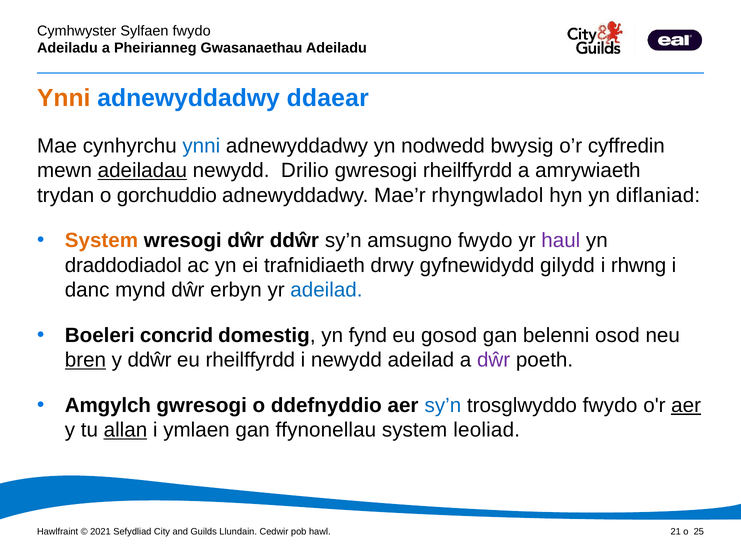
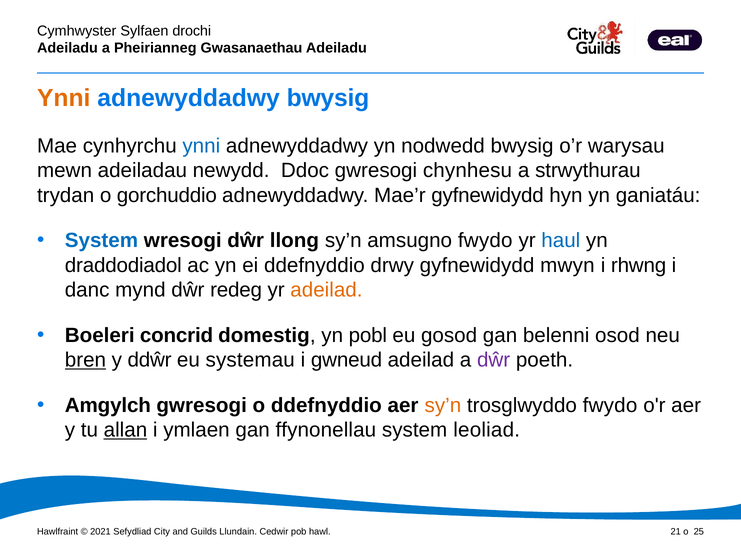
fwydo at (192, 31): fwydo -> drochi
adnewyddadwy ddaear: ddaear -> bwysig
cyffredin: cyffredin -> warysau
adeiladau underline: present -> none
Drilio: Drilio -> Ddoc
gwresogi rheilffyrdd: rheilffyrdd -> chynhesu
amrywiaeth: amrywiaeth -> strwythurau
Mae’r rhyngwladol: rhyngwladol -> gyfnewidydd
diflaniad: diflaniad -> ganiatáu
System at (101, 241) colour: orange -> blue
dŵr ddŵr: ddŵr -> llong
haul colour: purple -> blue
ei trafnidiaeth: trafnidiaeth -> ddefnyddio
gilydd: gilydd -> mwyn
erbyn: erbyn -> redeg
adeilad at (326, 290) colour: blue -> orange
fynd: fynd -> pobl
eu rheilffyrdd: rheilffyrdd -> systemau
i newydd: newydd -> gwneud
sy’n at (443, 405) colour: blue -> orange
aer at (686, 405) underline: present -> none
